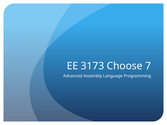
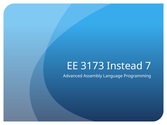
Choose: Choose -> Instead
